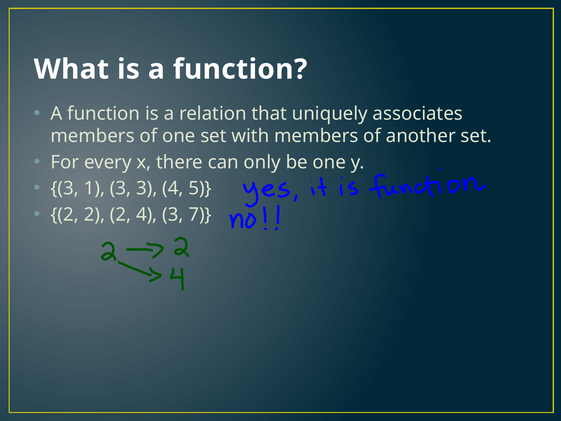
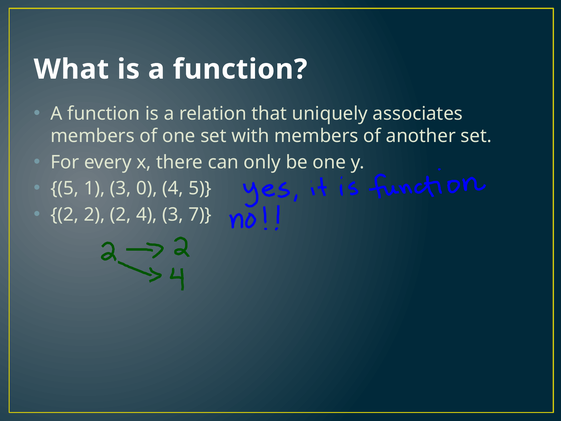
3 at (65, 188): 3 -> 5
3 3: 3 -> 0
